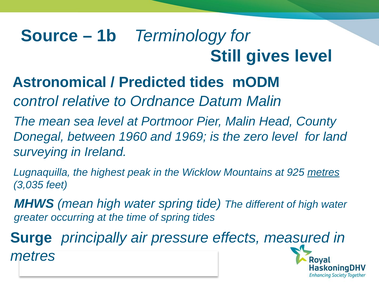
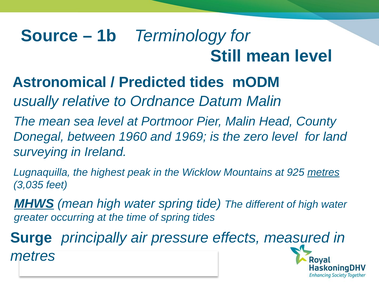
Still gives: gives -> mean
control: control -> usually
MHWS underline: none -> present
